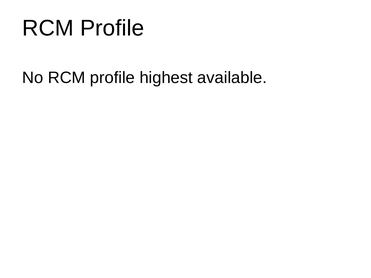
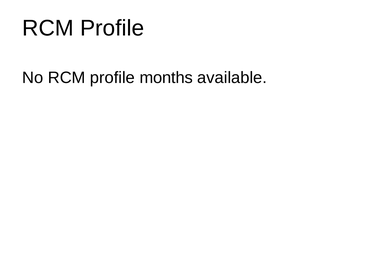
highest: highest -> months
